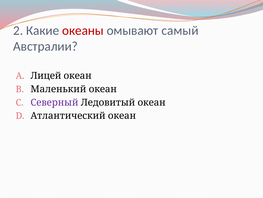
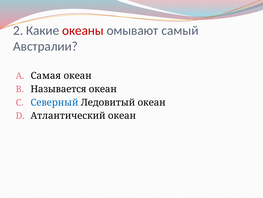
Лицей: Лицей -> Самая
Маленький: Маленький -> Называется
Северный colour: purple -> blue
